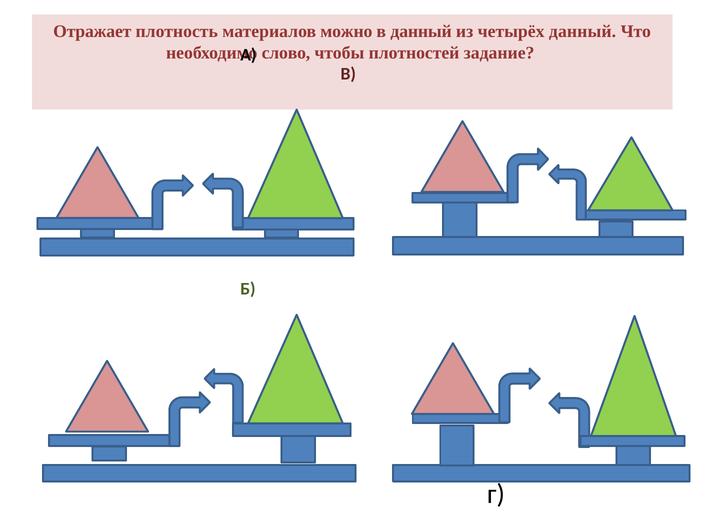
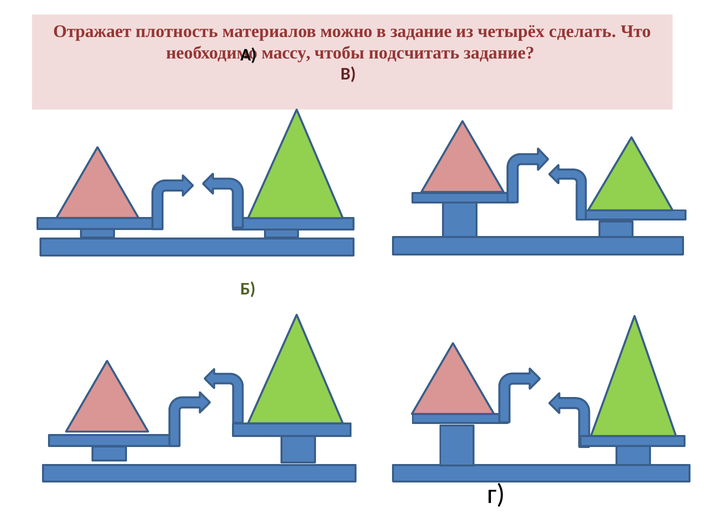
в данный: данный -> задание
четырёх данный: данный -> сделать
слово: слово -> массу
плотностей: плотностей -> подсчитать
